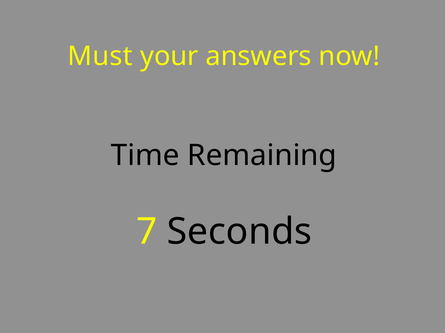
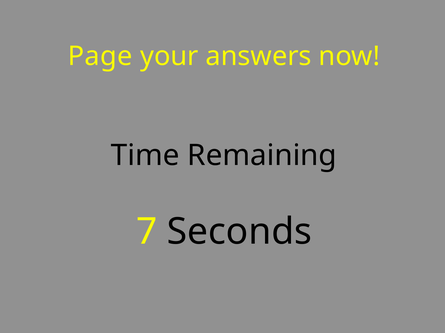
Must: Must -> Page
